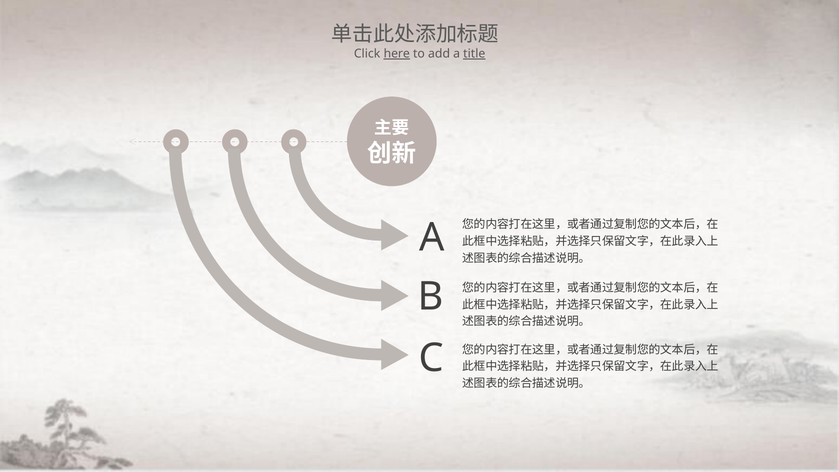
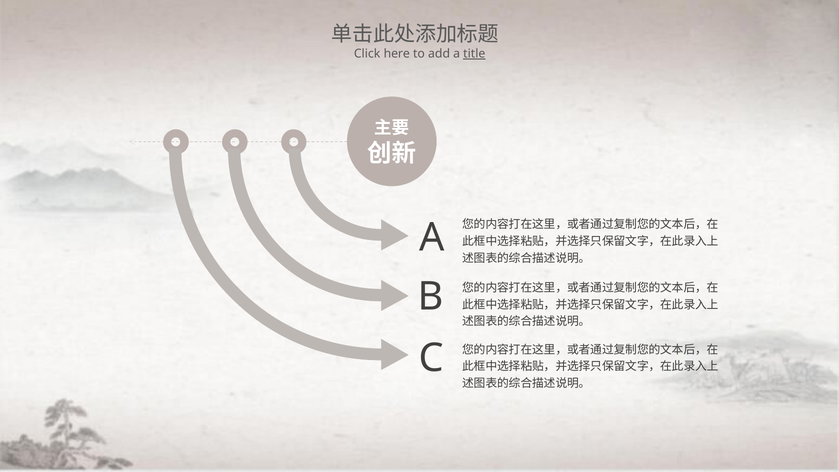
here underline: present -> none
